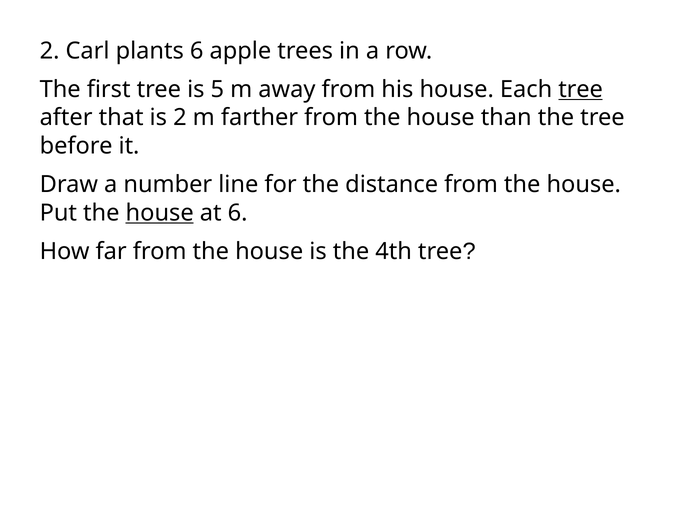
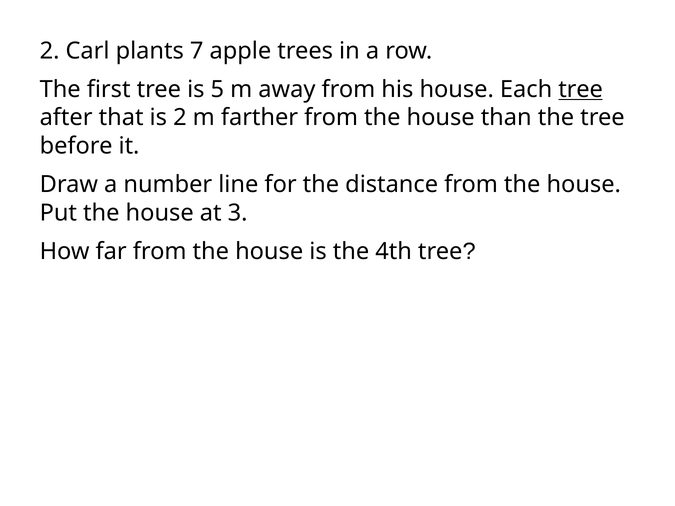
plants 6: 6 -> 7
house at (160, 213) underline: present -> none
at 6: 6 -> 3
